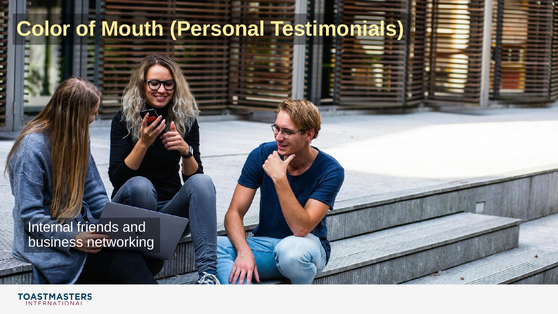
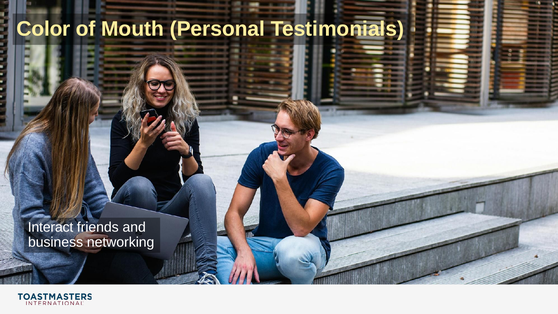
Internal: Internal -> Interact
